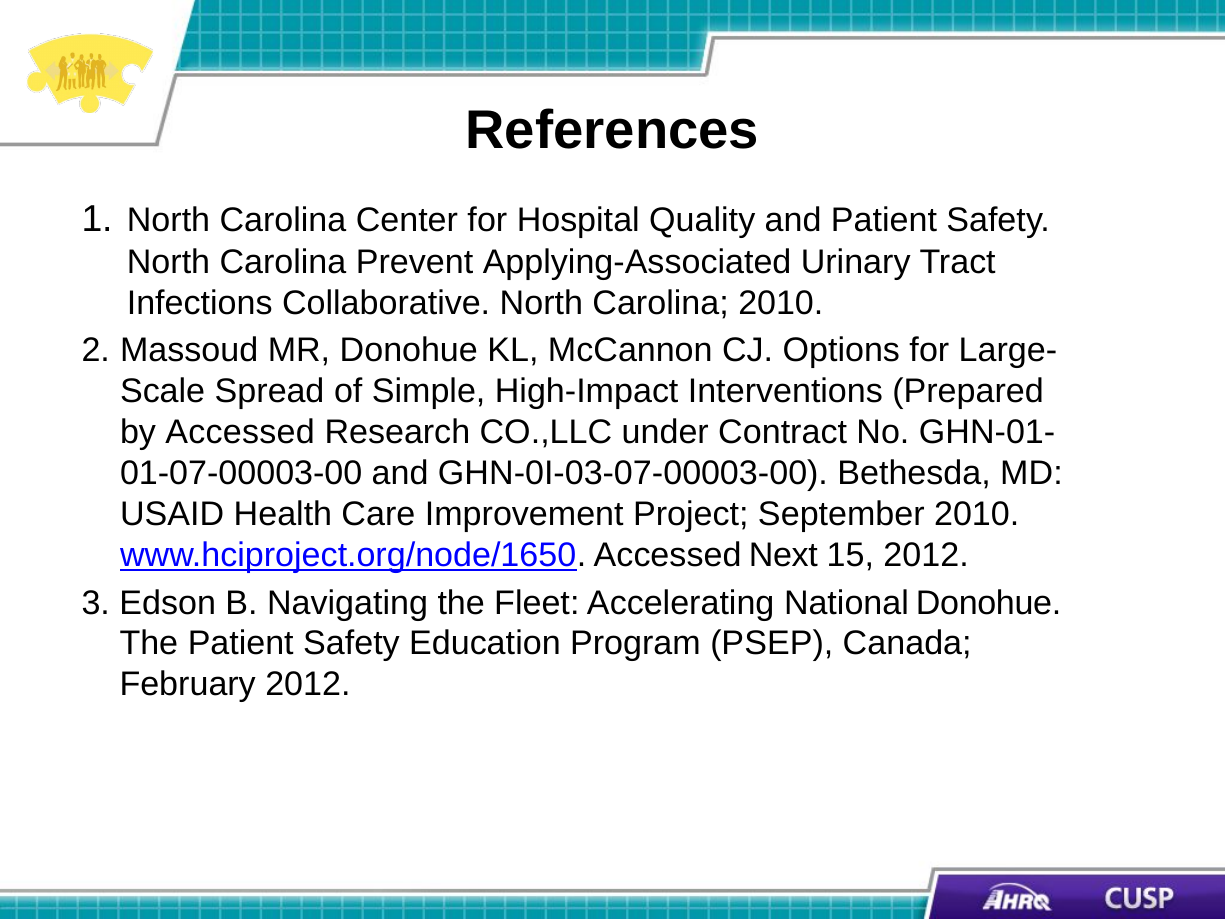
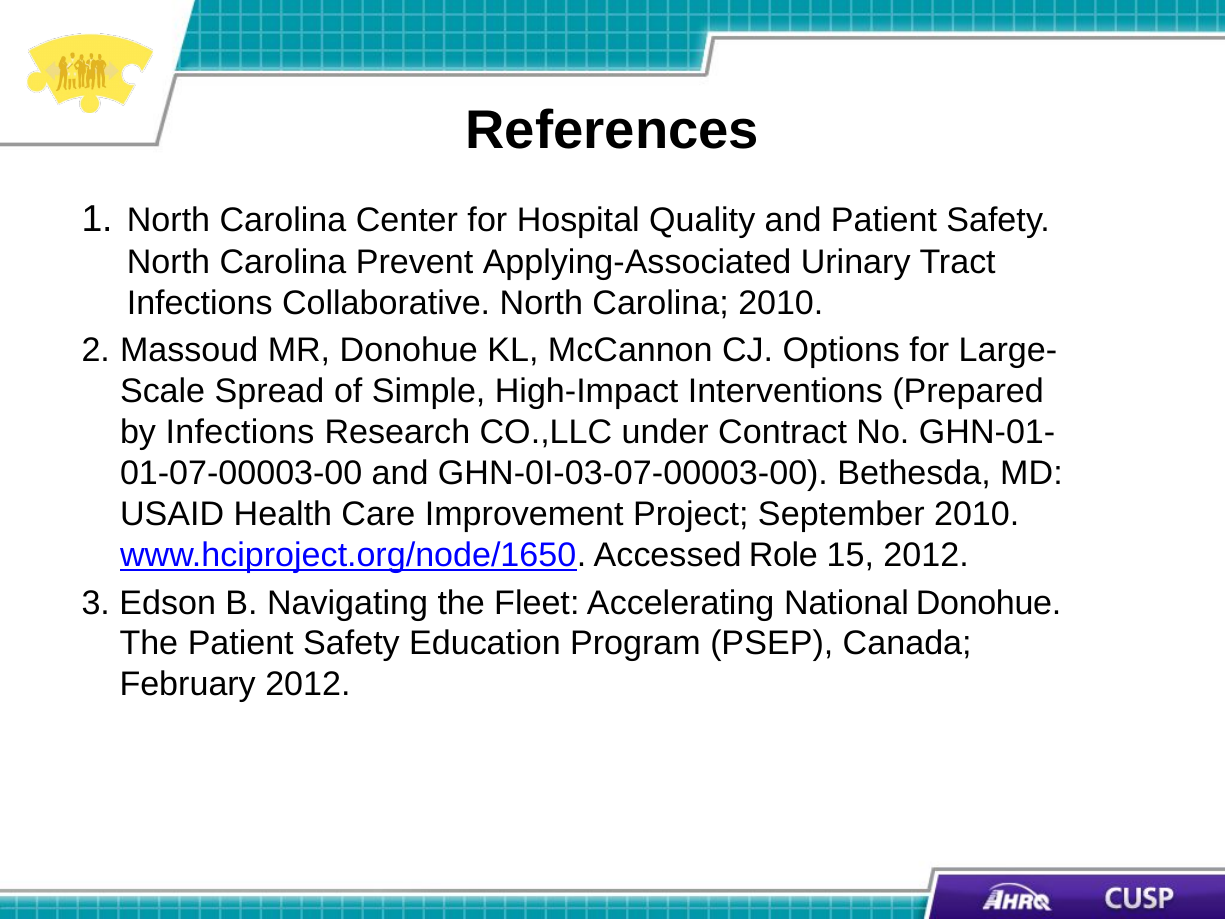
by Accessed: Accessed -> Infections
Next: Next -> Role
